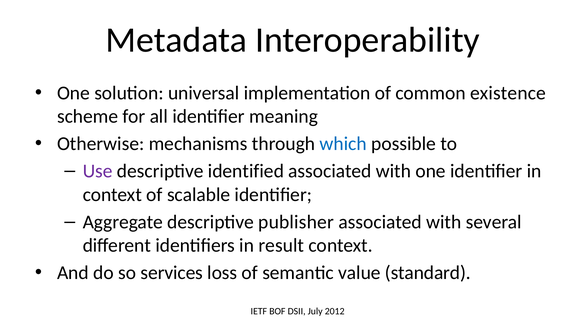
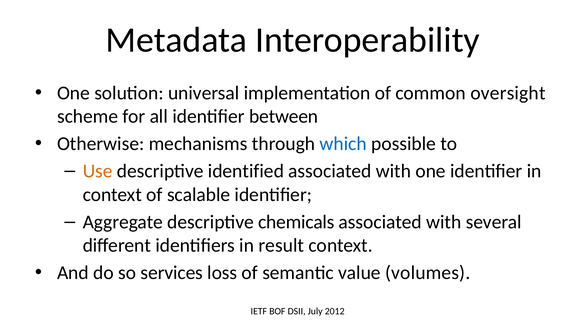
existence: existence -> oversight
meaning: meaning -> between
Use colour: purple -> orange
publisher: publisher -> chemicals
standard: standard -> volumes
